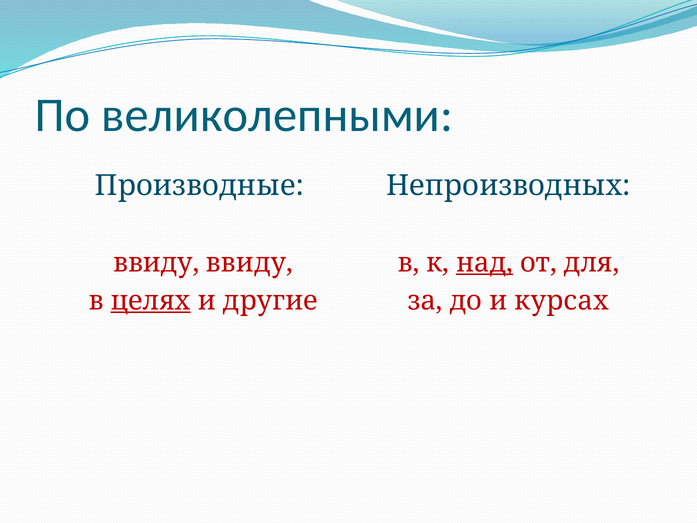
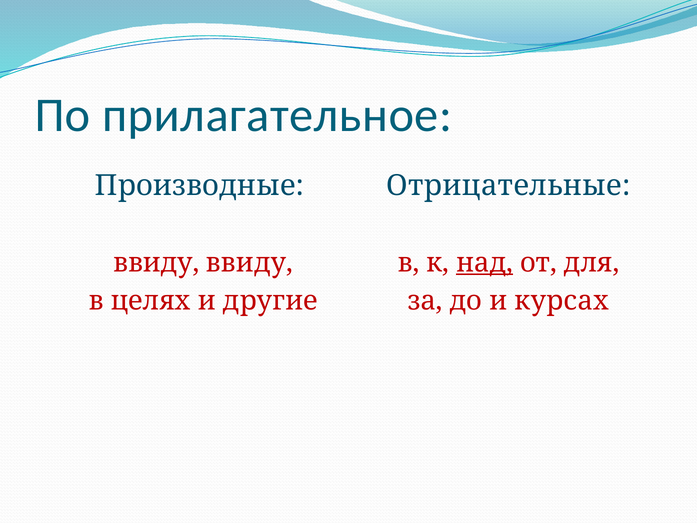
великолепными: великолепными -> прилагательное
Непроизводных: Непроизводных -> Отрицательные
целях underline: present -> none
